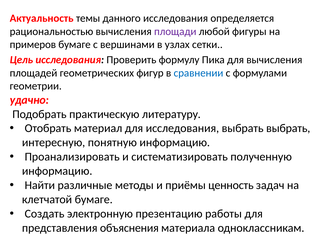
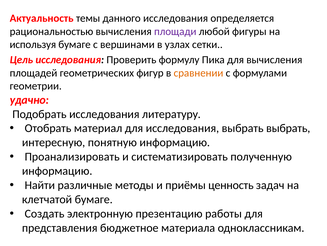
примеров: примеров -> используя
сравнении colour: blue -> orange
Подобрать практическую: практическую -> исследования
объяснения: объяснения -> бюджетное
